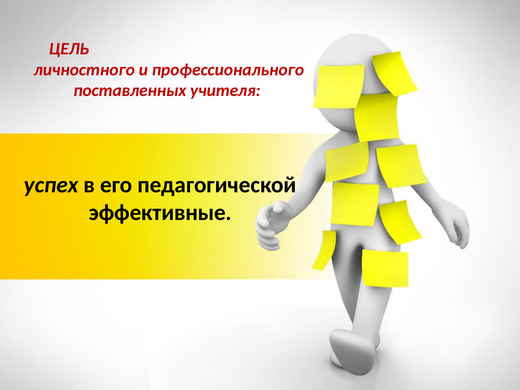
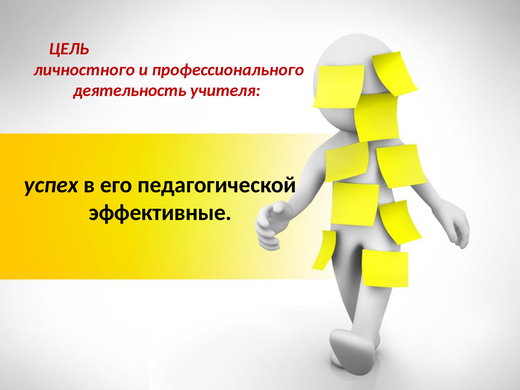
поставленных: поставленных -> деятельность
